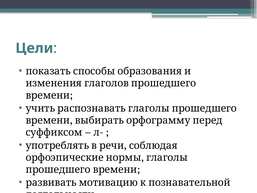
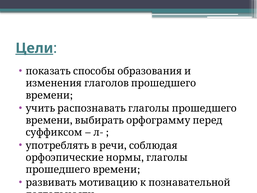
Цели underline: none -> present
